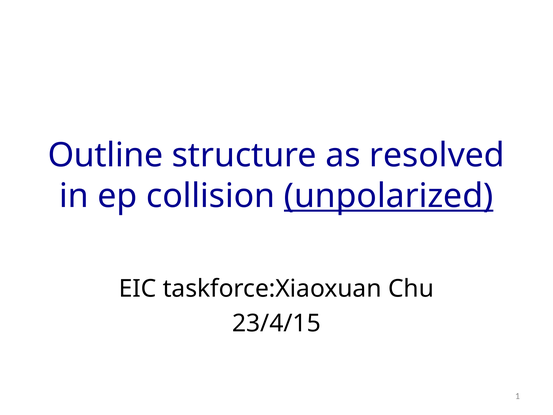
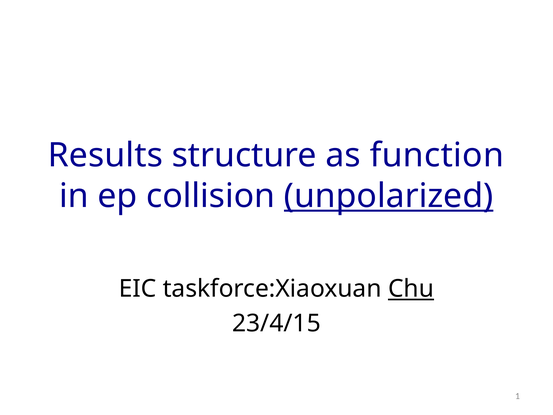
Outline: Outline -> Results
resolved: resolved -> function
Chu underline: none -> present
